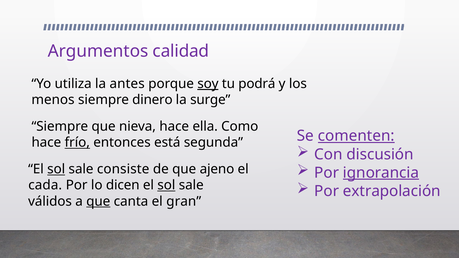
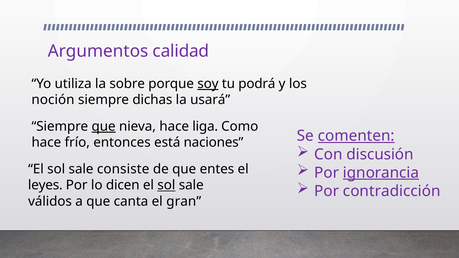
antes: antes -> sobre
menos: menos -> noción
dinero: dinero -> dichas
surge: surge -> usará
que at (104, 127) underline: none -> present
ella: ella -> liga
frío underline: present -> none
segunda: segunda -> naciones
sol at (56, 169) underline: present -> none
ajeno: ajeno -> entes
cada: cada -> leyes
extrapolación: extrapolación -> contradicción
que at (98, 201) underline: present -> none
